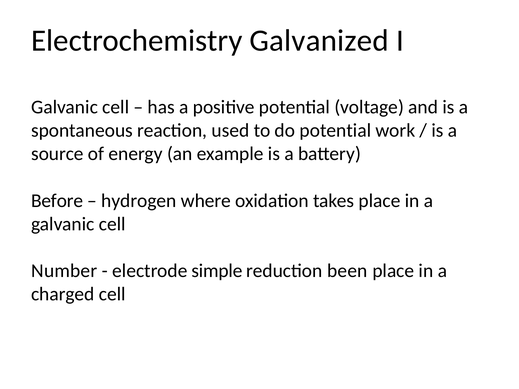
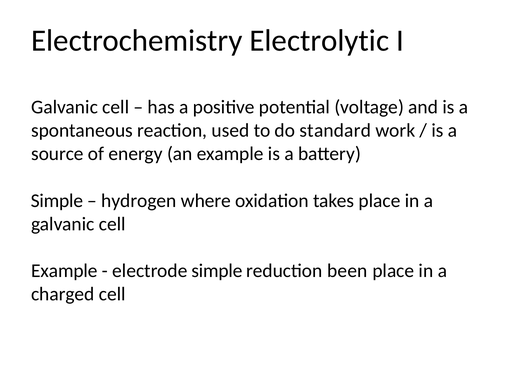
Galvanized: Galvanized -> Electrolytic
do potential: potential -> standard
Before at (57, 201): Before -> Simple
Number at (64, 271): Number -> Example
